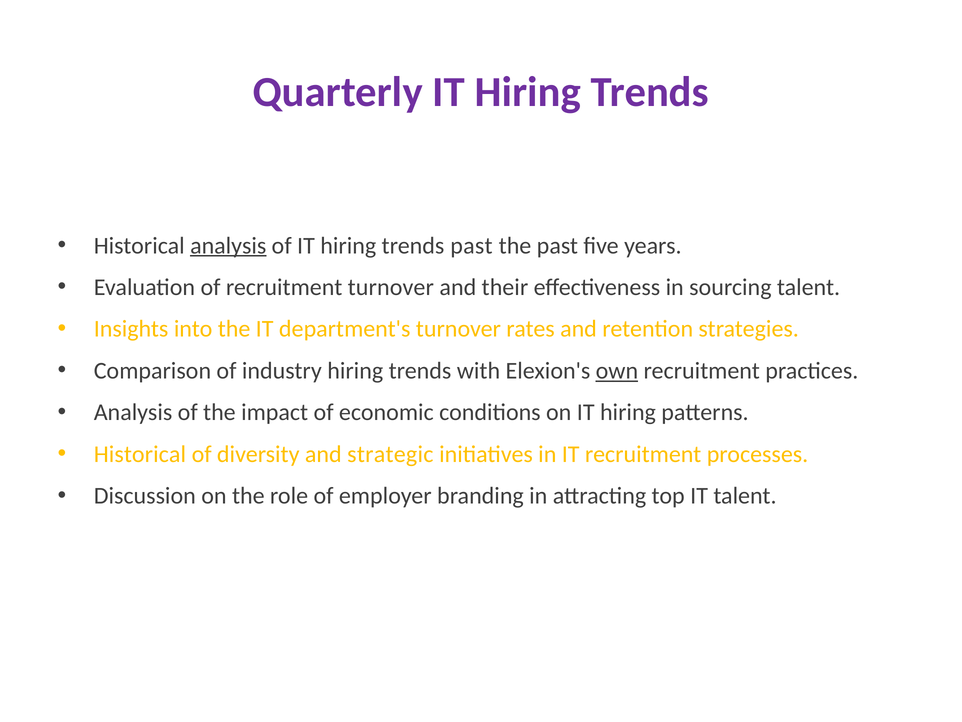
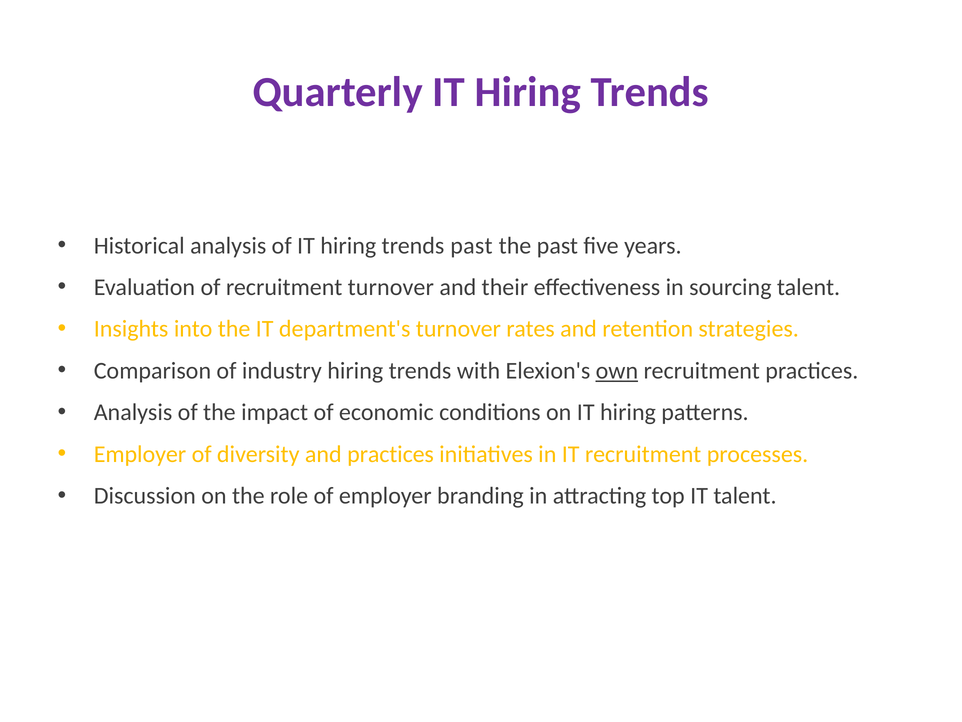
analysis at (228, 245) underline: present -> none
Historical at (140, 454): Historical -> Employer
and strategic: strategic -> practices
